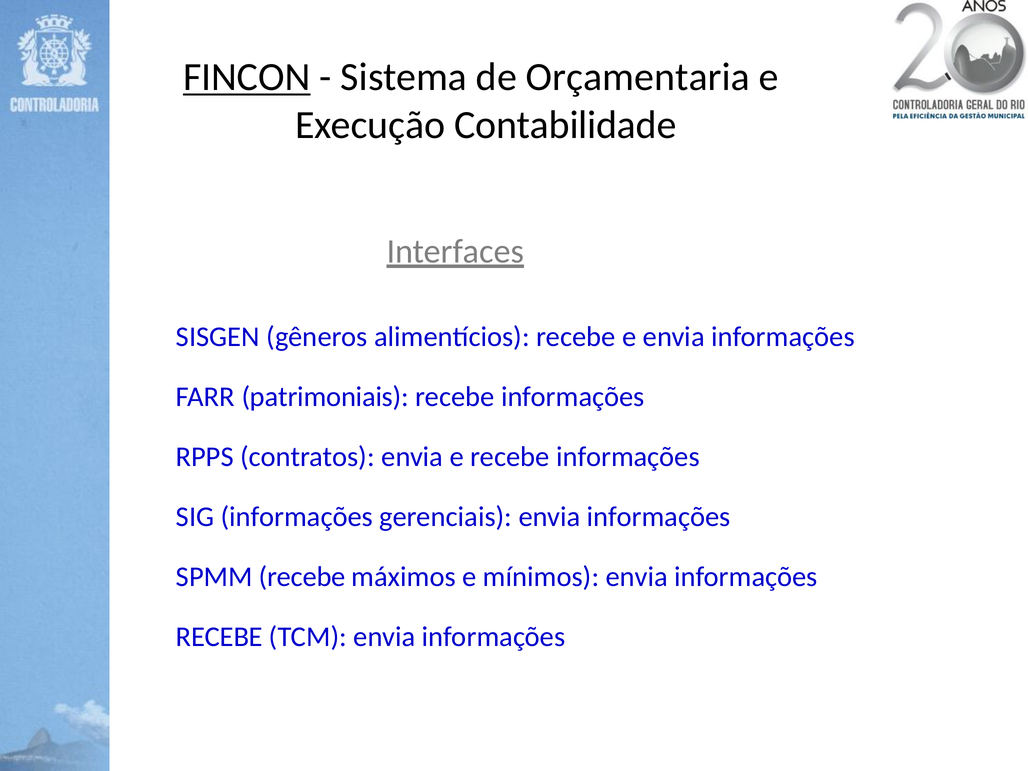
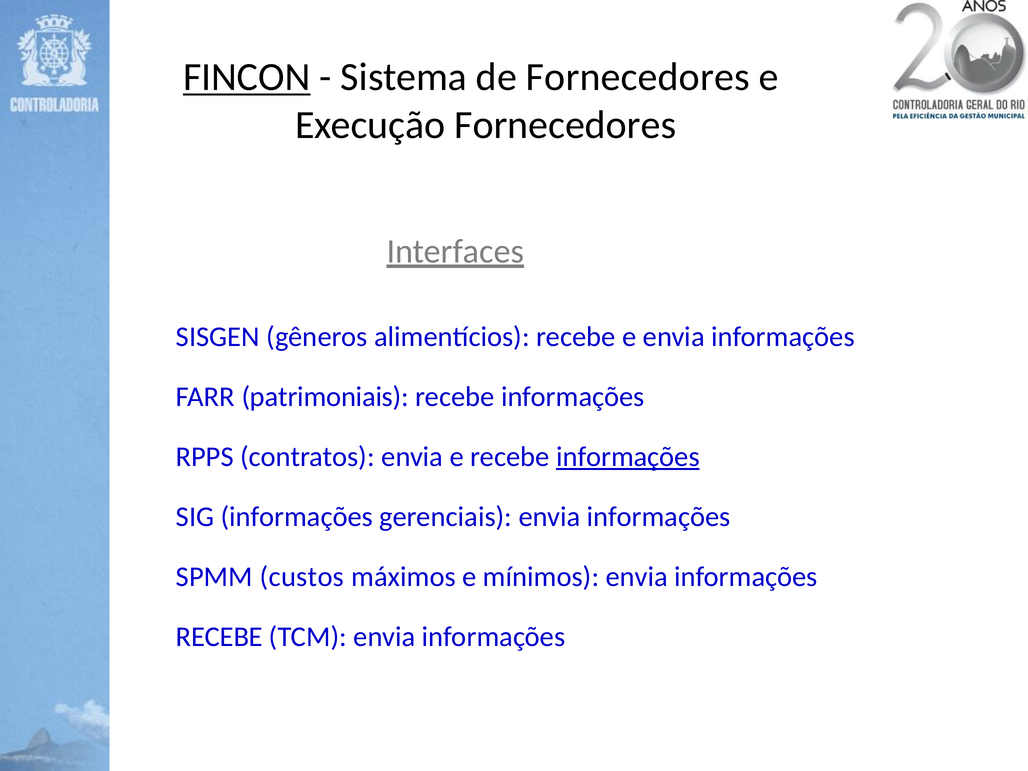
de Orçamentaria: Orçamentaria -> Fornecedores
Execução Contabilidade: Contabilidade -> Fornecedores
informações at (628, 457) underline: none -> present
SPMM recebe: recebe -> custos
